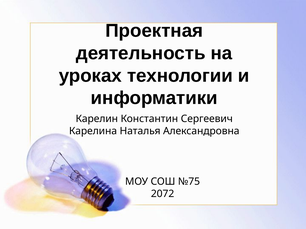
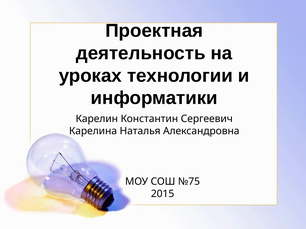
2072: 2072 -> 2015
